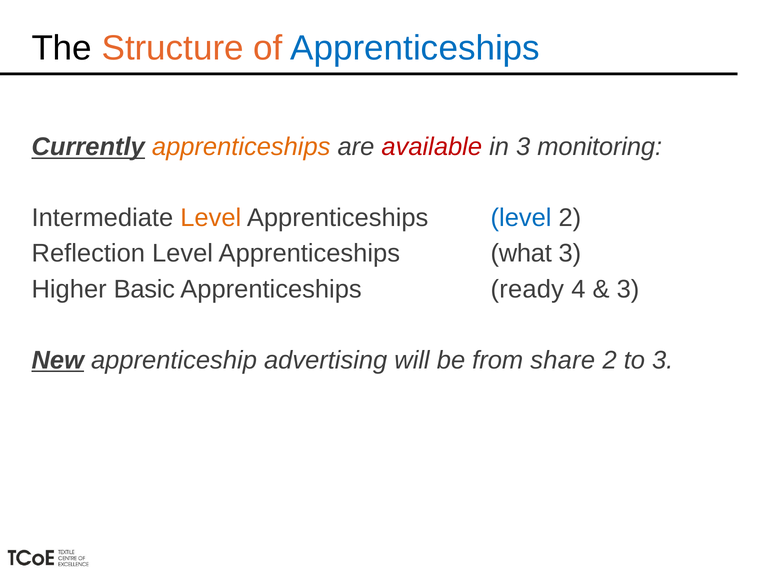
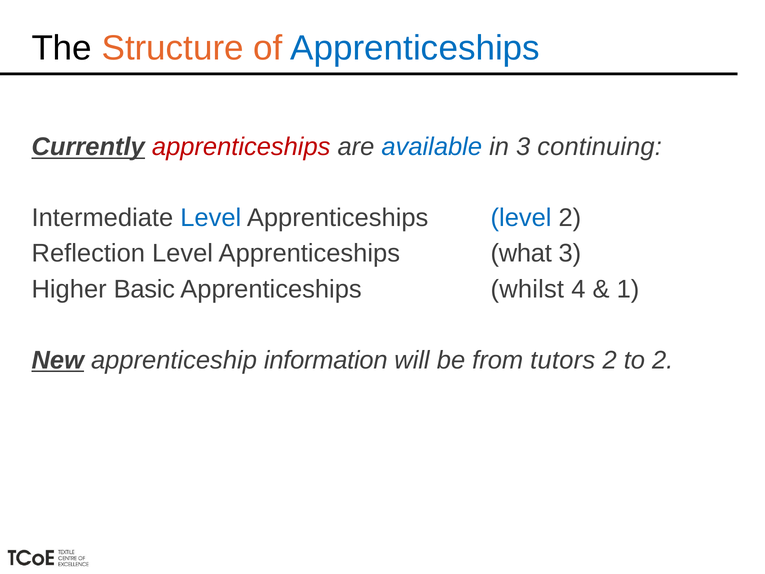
apprenticeships at (241, 147) colour: orange -> red
available colour: red -> blue
monitoring: monitoring -> continuing
Level at (211, 218) colour: orange -> blue
ready: ready -> whilst
3 at (628, 289): 3 -> 1
advertising: advertising -> information
share: share -> tutors
to 3: 3 -> 2
